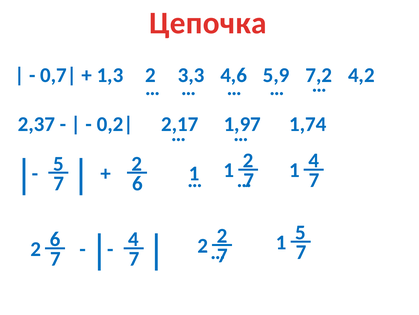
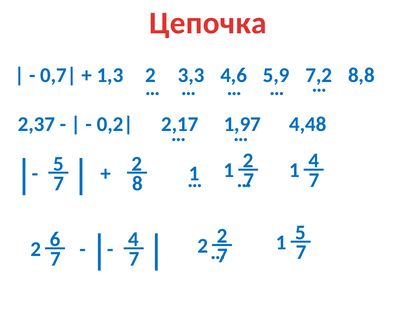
4,2: 4,2 -> 8,8
1,74: 1,74 -> 4,48
6 at (137, 183): 6 -> 8
